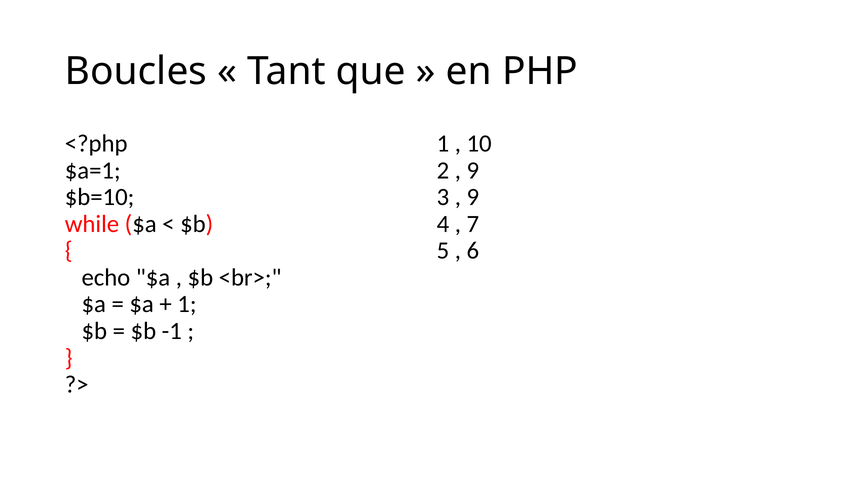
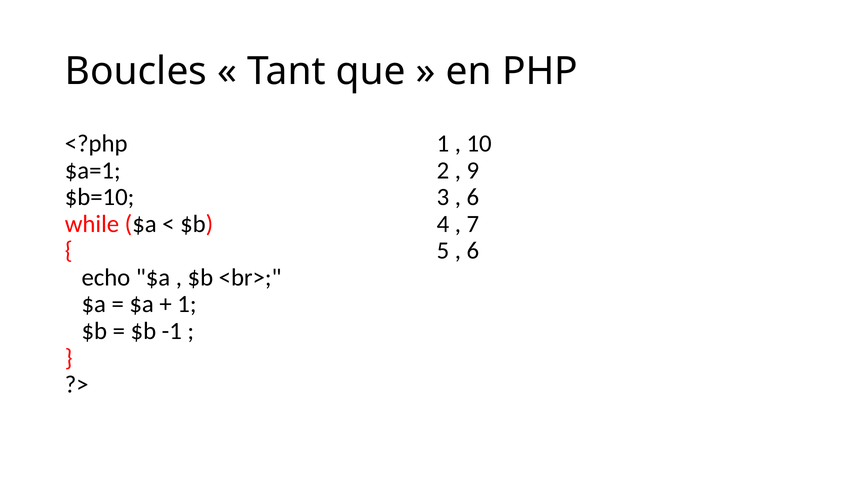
9 at (473, 197): 9 -> 6
